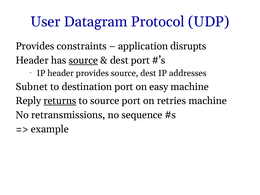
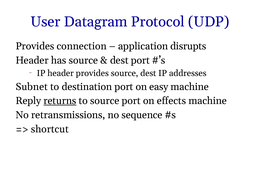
constraints: constraints -> connection
source at (83, 60) underline: present -> none
retries: retries -> effects
example: example -> shortcut
